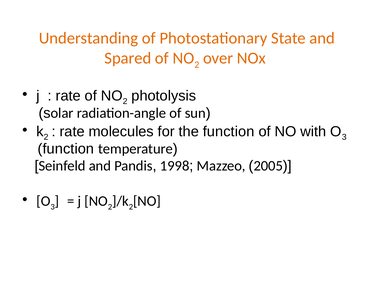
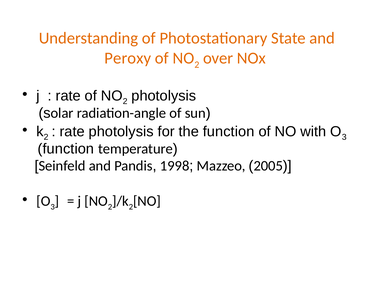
Spared: Spared -> Peroxy
rate molecules: molecules -> photolysis
